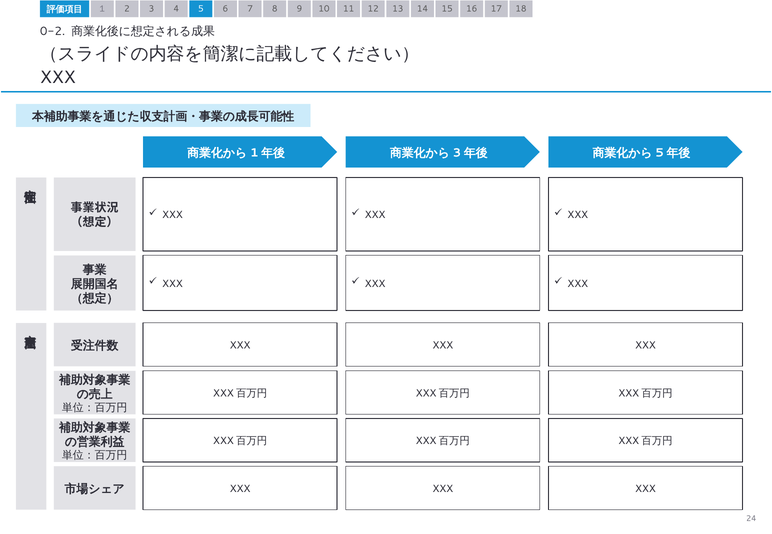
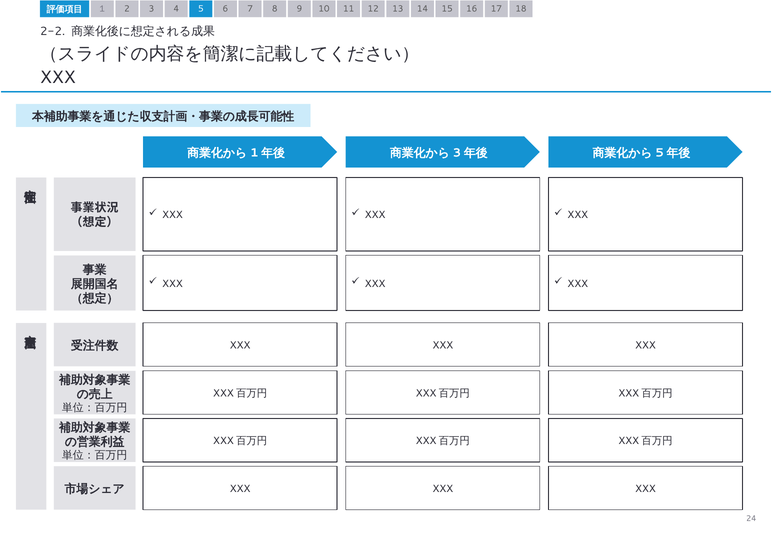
0-2: 0-2 -> 2-2
